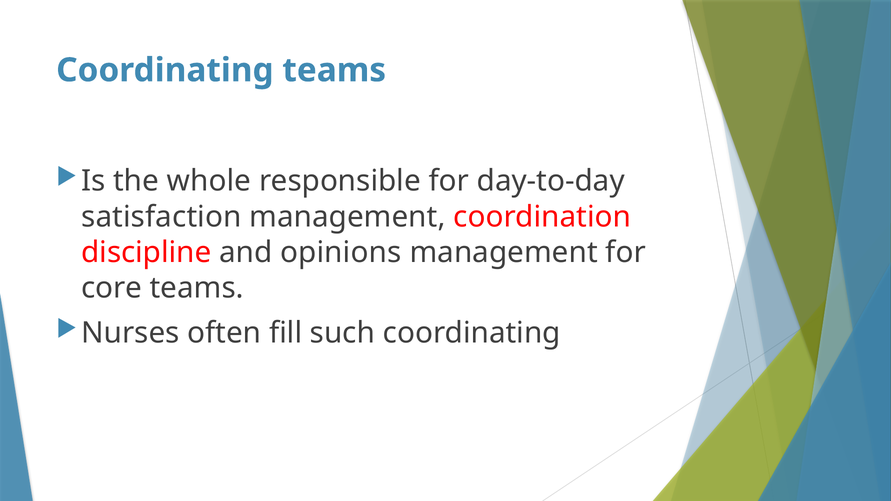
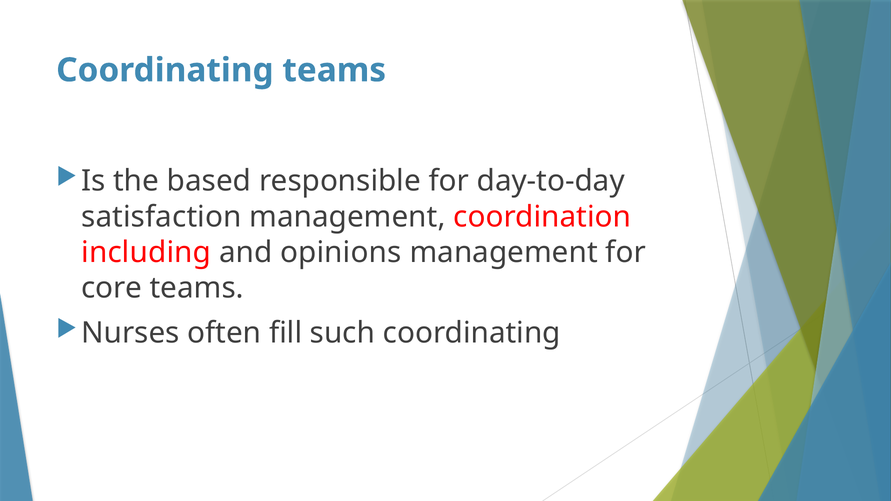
whole: whole -> based
discipline: discipline -> including
